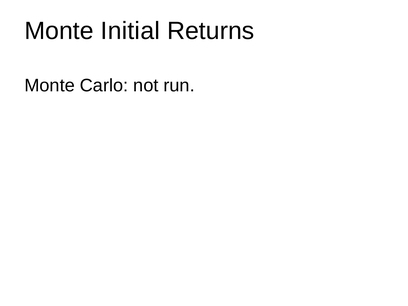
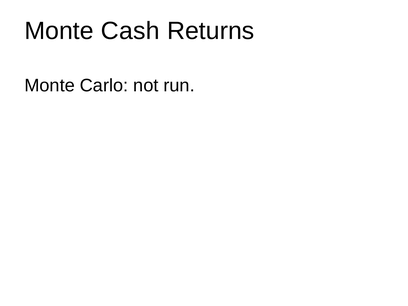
Initial: Initial -> Cash
